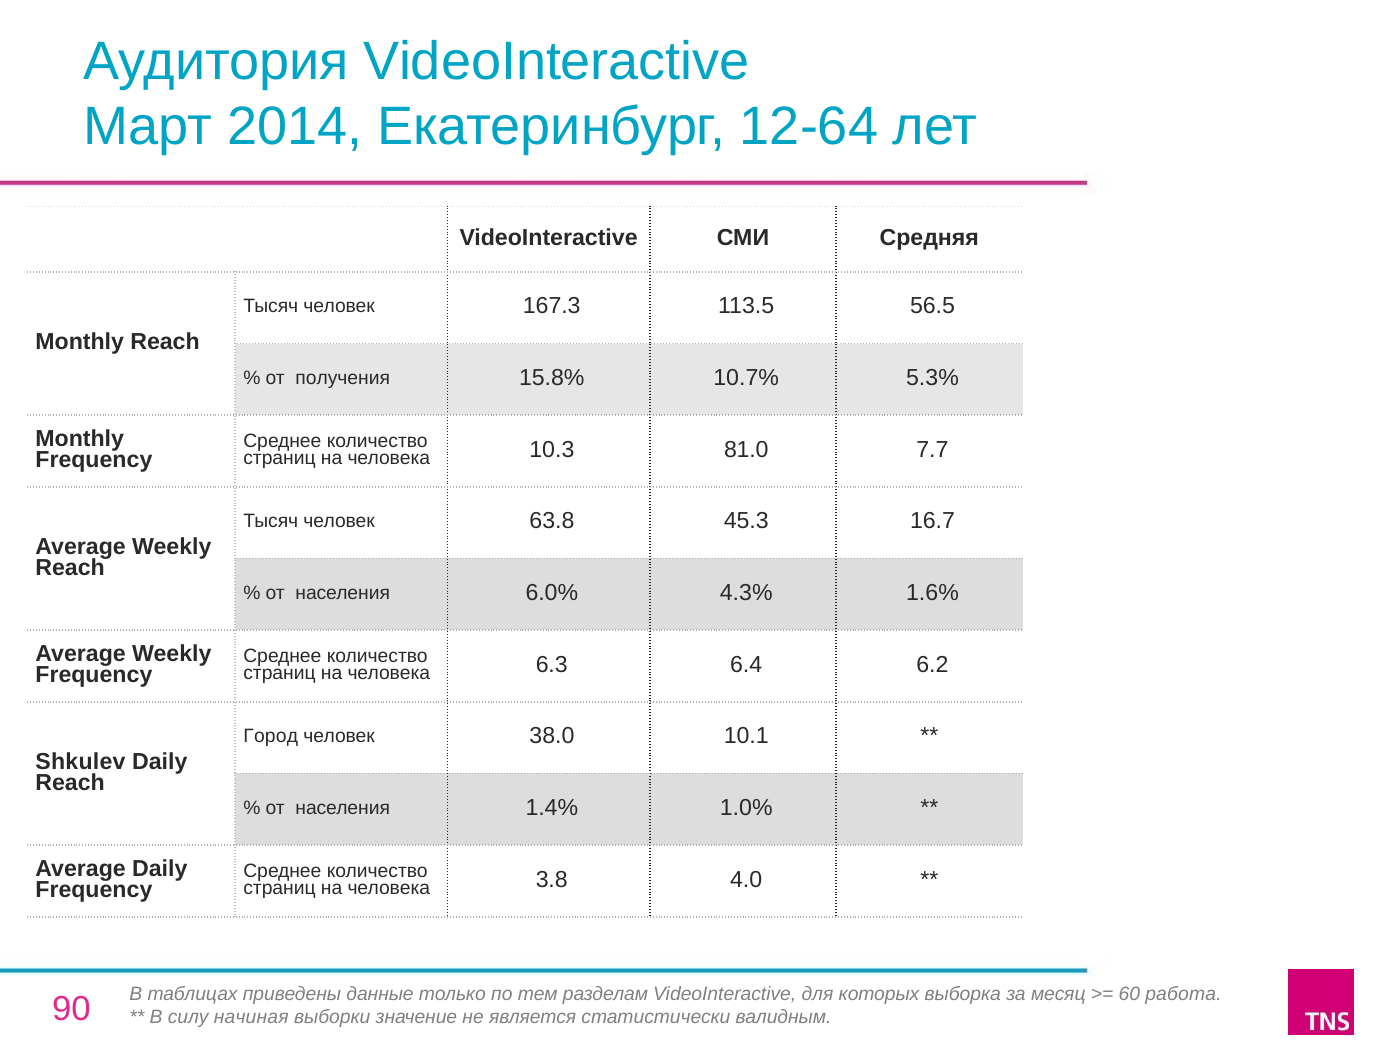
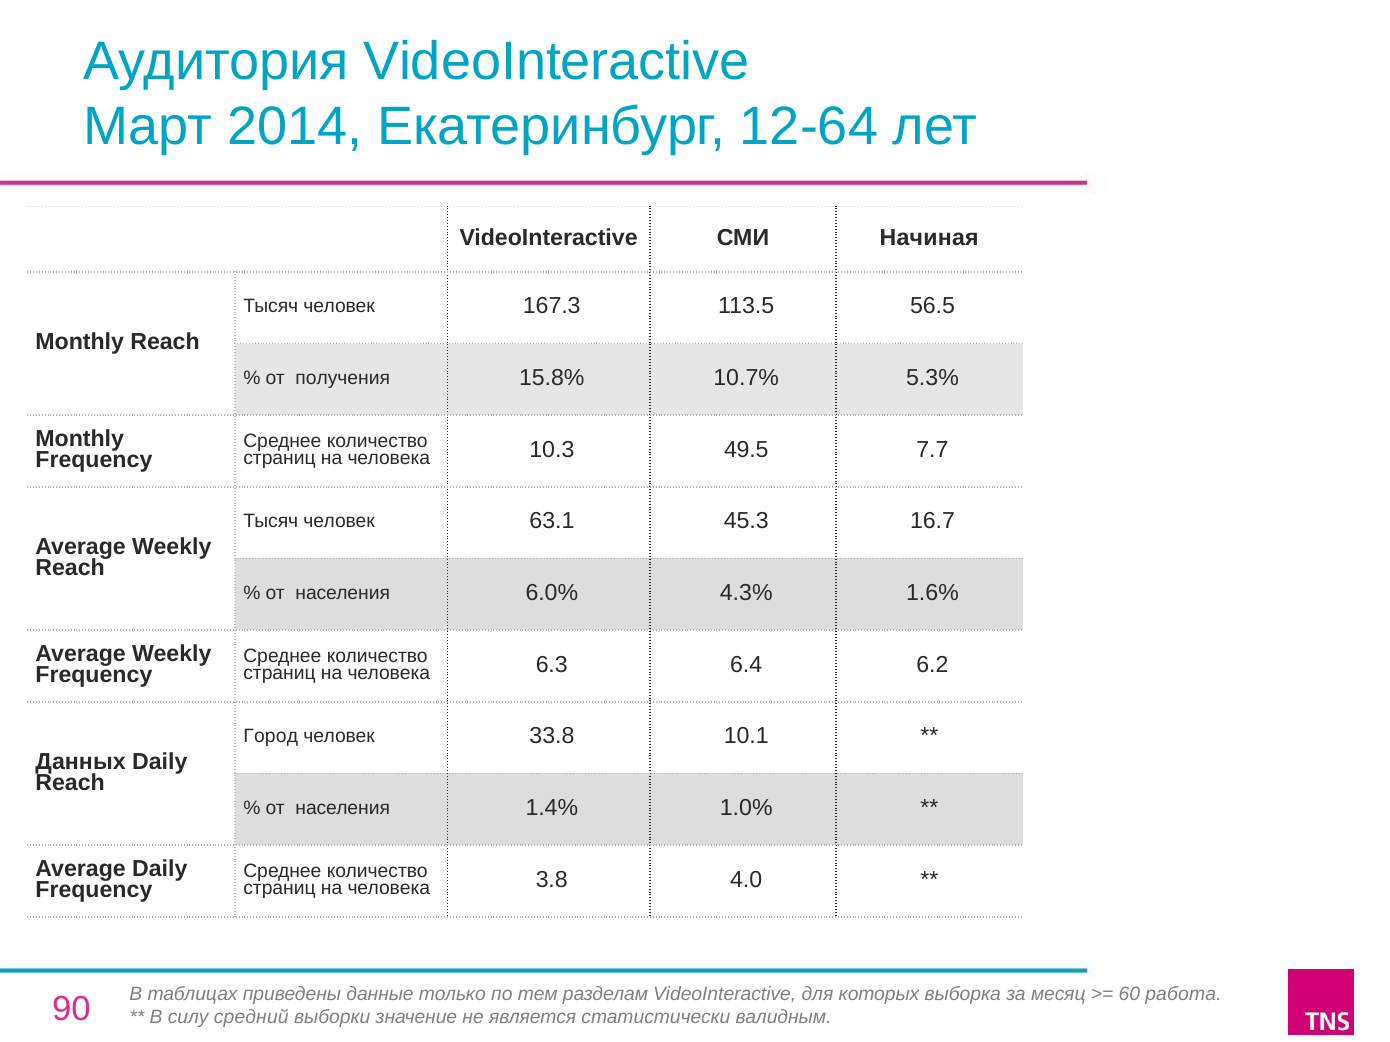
Средняя: Средняя -> Начиная
81.0: 81.0 -> 49.5
63.8: 63.8 -> 63.1
38.0: 38.0 -> 33.8
Shkulev: Shkulev -> Данных
начиная: начиная -> средний
